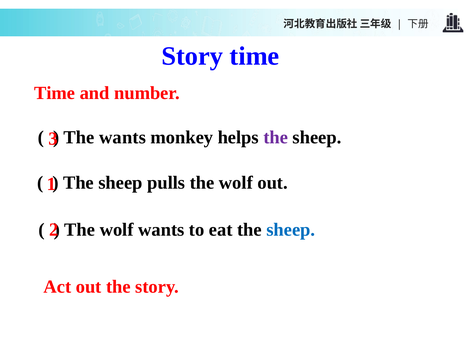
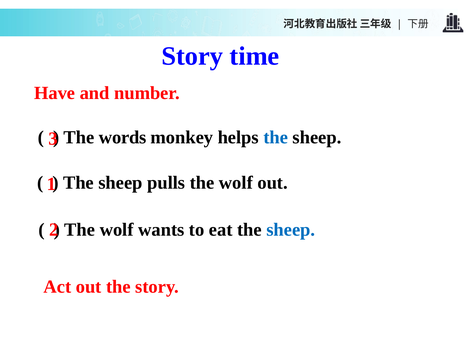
Time at (55, 93): Time -> Have
The wants: wants -> words
the at (276, 137) colour: purple -> blue
